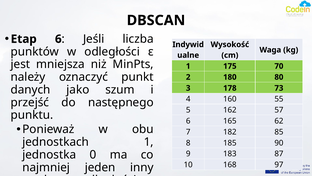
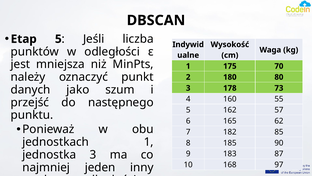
Etap 6: 6 -> 5
jednostka 0: 0 -> 3
